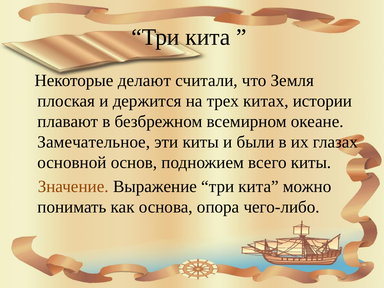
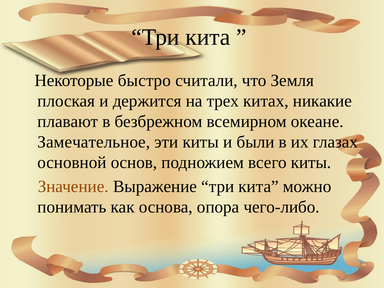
делают: делают -> быстро
истории: истории -> никакие
